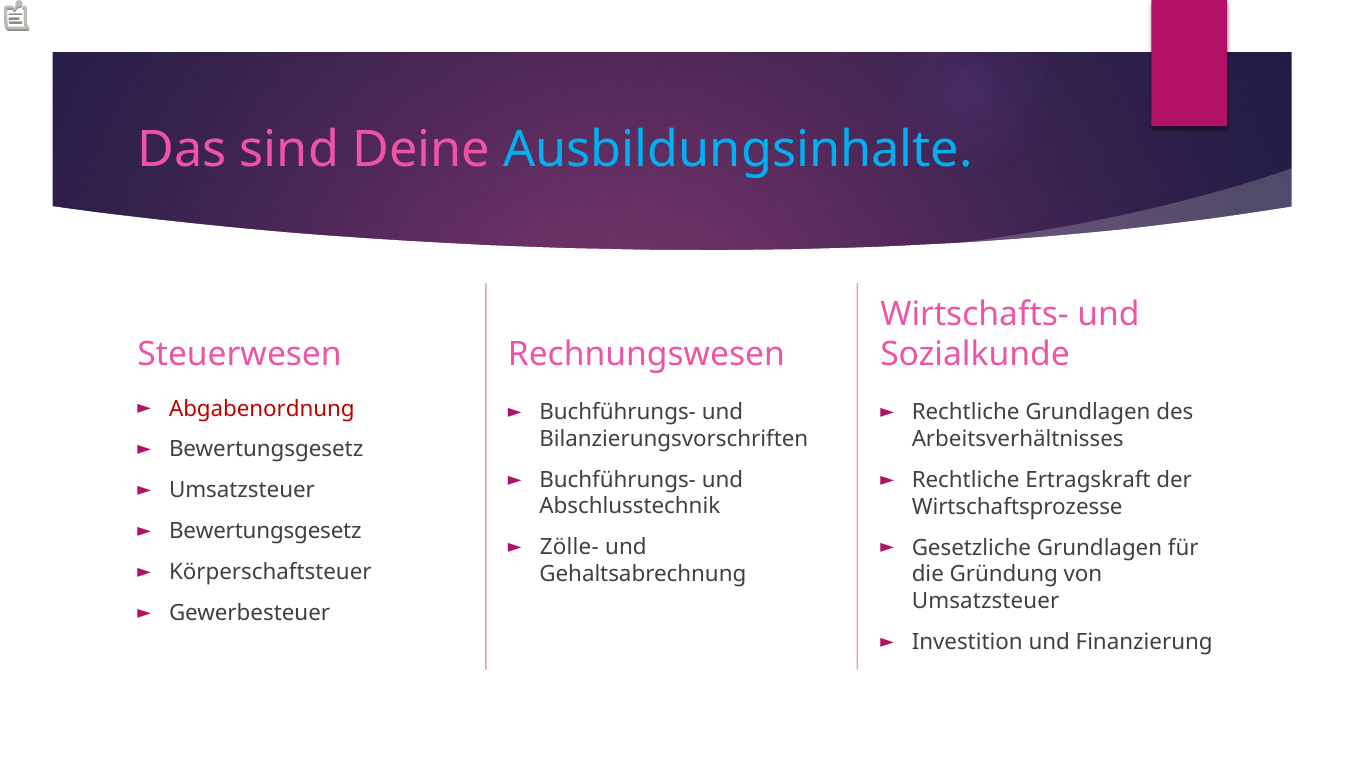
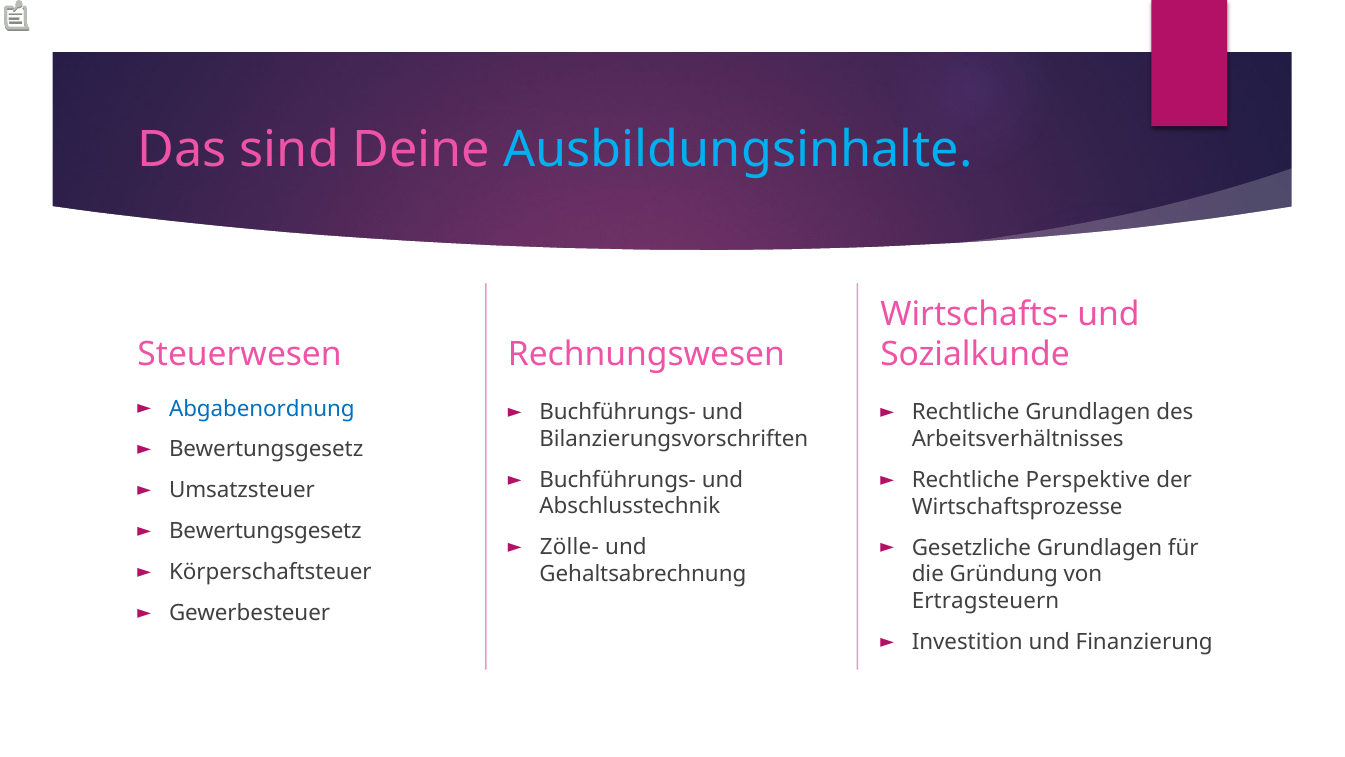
Abgabenordnung colour: red -> blue
Ertragskraft: Ertragskraft -> Perspektive
Umsatzsteuer at (986, 601): Umsatzsteuer -> Ertragsteuern
